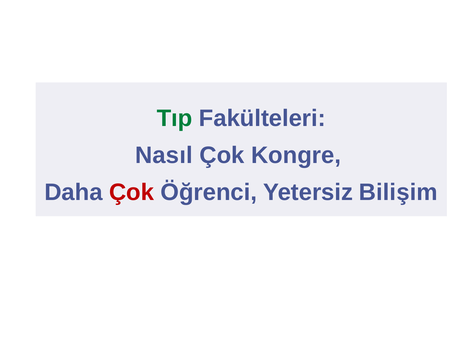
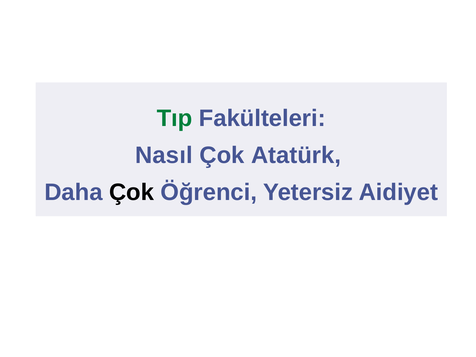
Kongre: Kongre -> Atatürk
Çok at (132, 192) colour: red -> black
Bilişim: Bilişim -> Aidiyet
